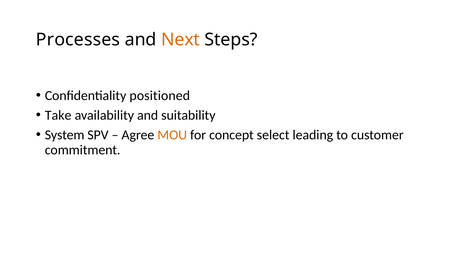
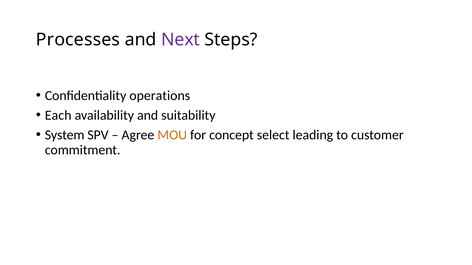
Next colour: orange -> purple
positioned: positioned -> operations
Take: Take -> Each
